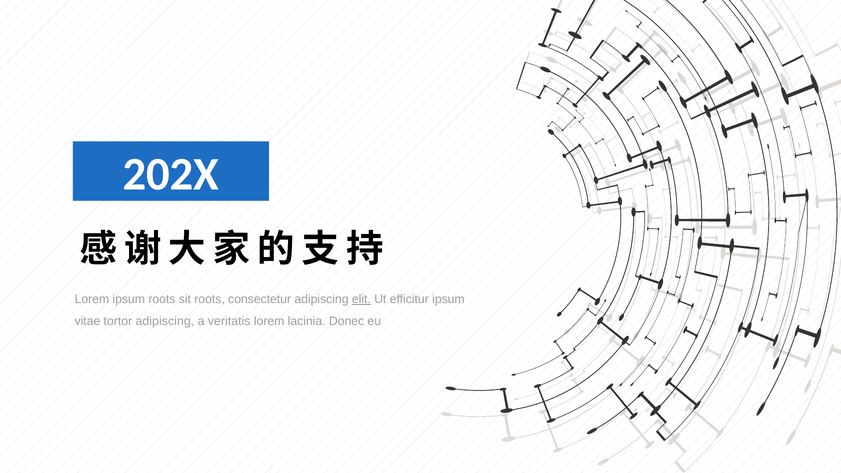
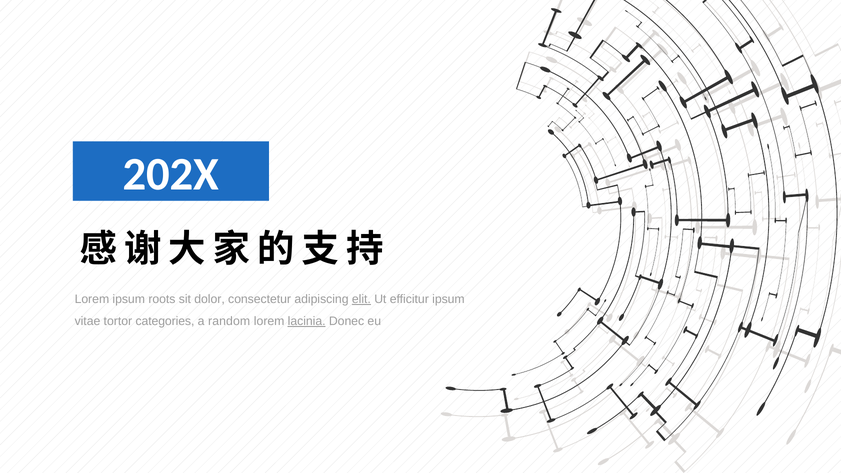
sit roots: roots -> dolor
tortor adipiscing: adipiscing -> categories
veritatis: veritatis -> random
lacinia underline: none -> present
